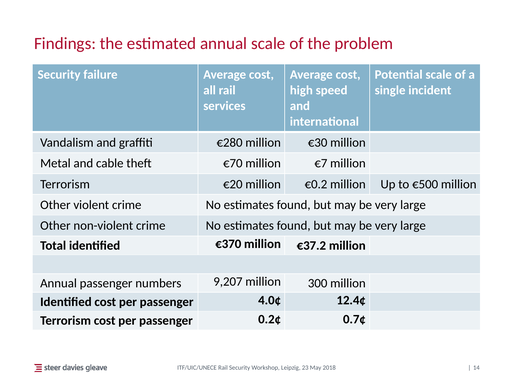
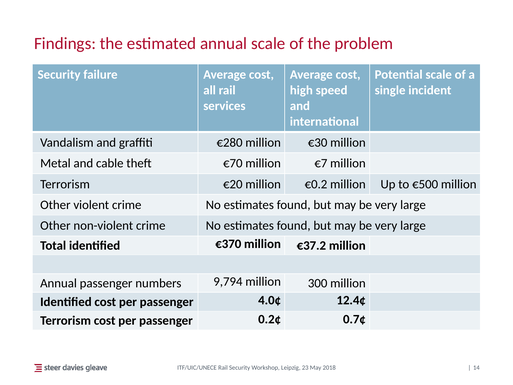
9,207: 9,207 -> 9,794
